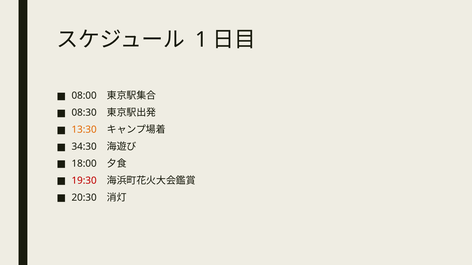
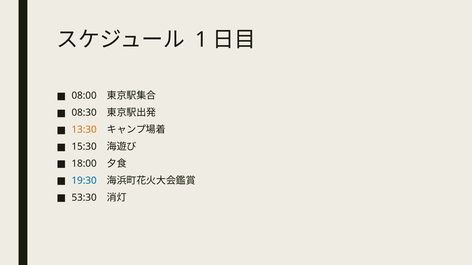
34:30: 34:30 -> 15:30
19:30 colour: red -> blue
20:30: 20:30 -> 53:30
